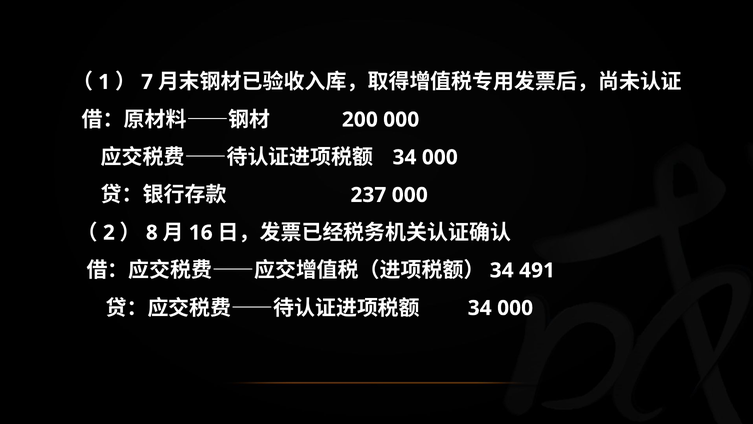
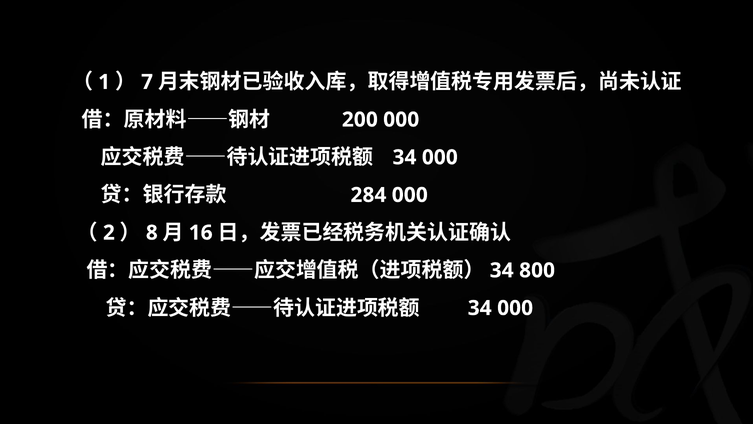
237: 237 -> 284
491: 491 -> 800
